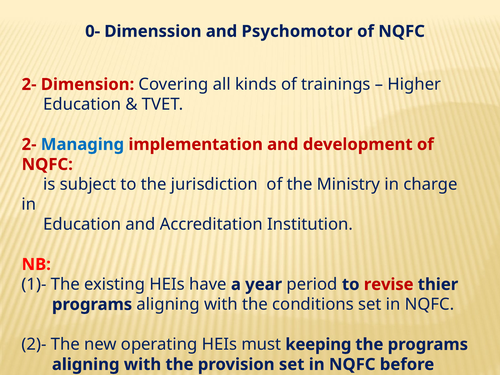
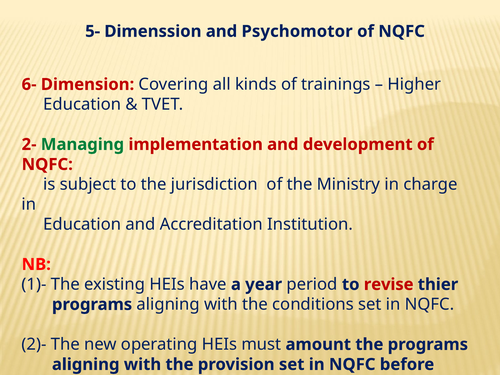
0-: 0- -> 5-
2- at (29, 84): 2- -> 6-
Managing colour: blue -> green
keeping: keeping -> amount
